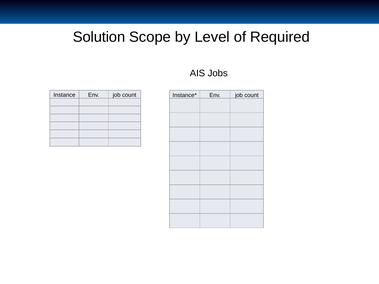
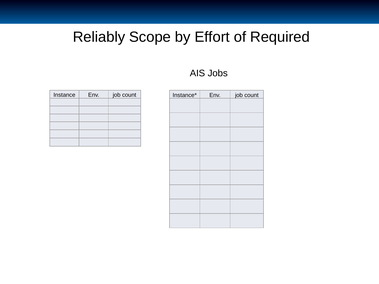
Solution: Solution -> Reliably
Level: Level -> Effort
